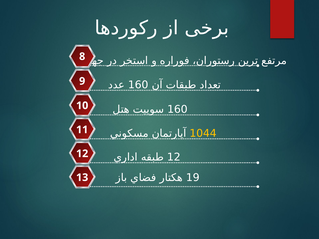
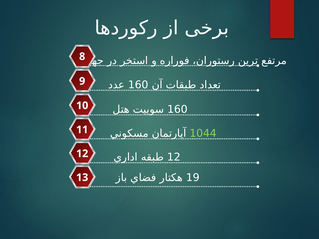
1044 colour: yellow -> light green
